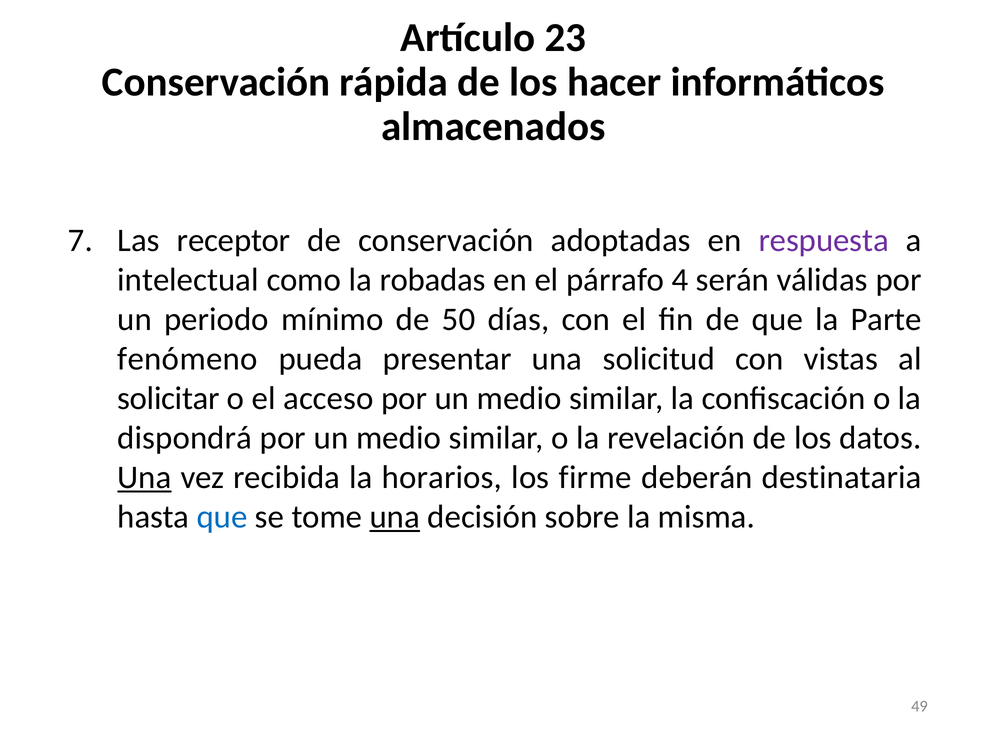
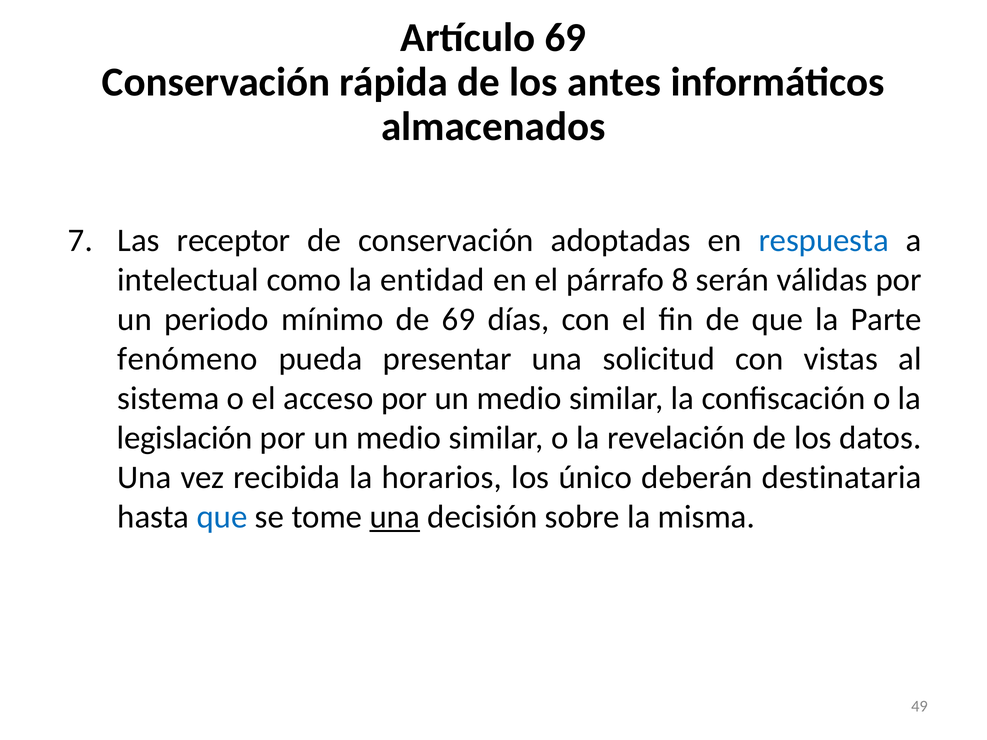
Artículo 23: 23 -> 69
hacer: hacer -> antes
respuesta colour: purple -> blue
robadas: robadas -> entidad
4: 4 -> 8
de 50: 50 -> 69
solicitar: solicitar -> sistema
dispondrá: dispondrá -> legislación
Una at (144, 477) underline: present -> none
firme: firme -> único
